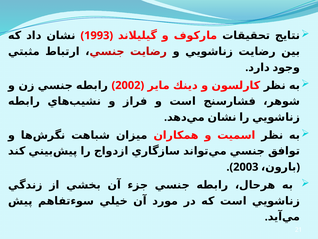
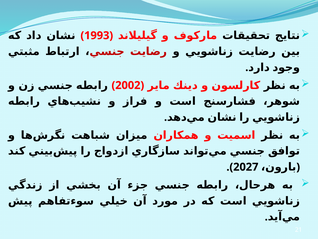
2003: 2003 -> 2027
